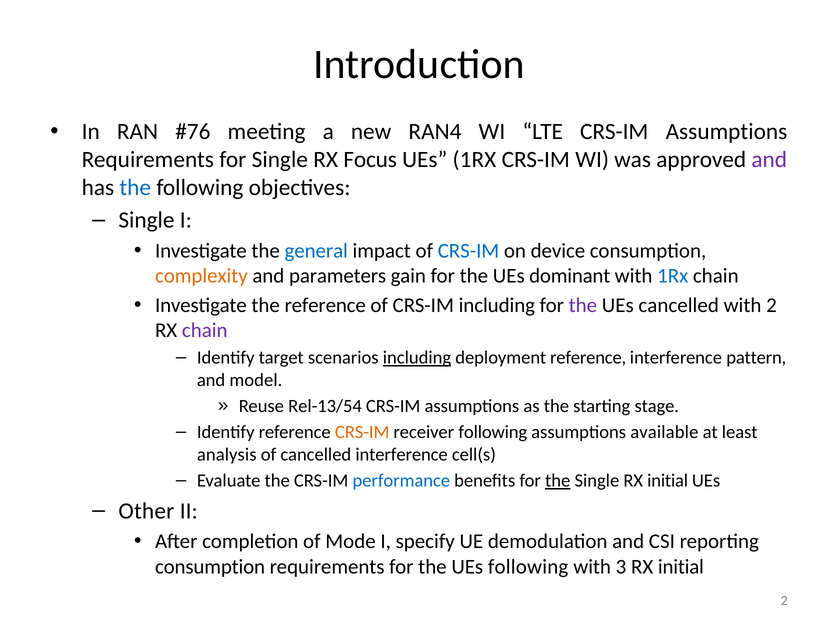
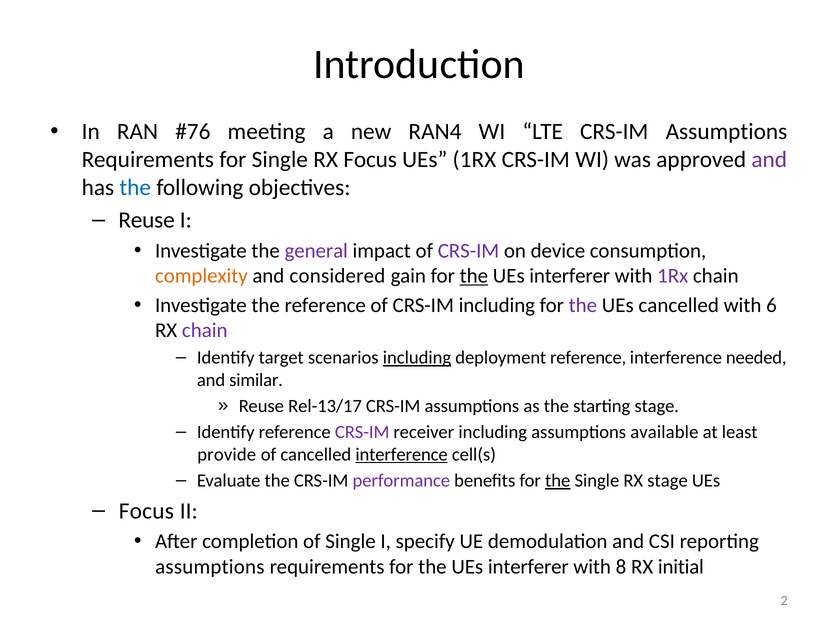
Single at (146, 220): Single -> Reuse
general colour: blue -> purple
CRS-IM at (468, 251) colour: blue -> purple
parameters: parameters -> considered
the at (474, 276) underline: none -> present
dominant at (570, 276): dominant -> interferer
1Rx at (673, 276) colour: blue -> purple
with 2: 2 -> 6
pattern: pattern -> needed
model: model -> similar
Rel-13/54: Rel-13/54 -> Rel-13/17
CRS-IM at (362, 432) colour: orange -> purple
receiver following: following -> including
analysis: analysis -> provide
interference at (402, 454) underline: none -> present
performance colour: blue -> purple
Single RX initial: initial -> stage
Other at (146, 510): Other -> Focus
of Mode: Mode -> Single
consumption at (210, 566): consumption -> assumptions
following at (528, 566): following -> interferer
3: 3 -> 8
